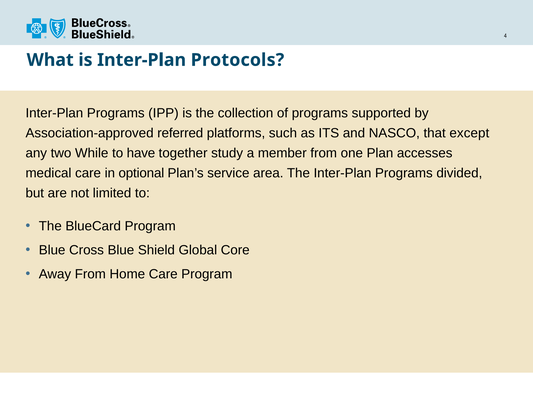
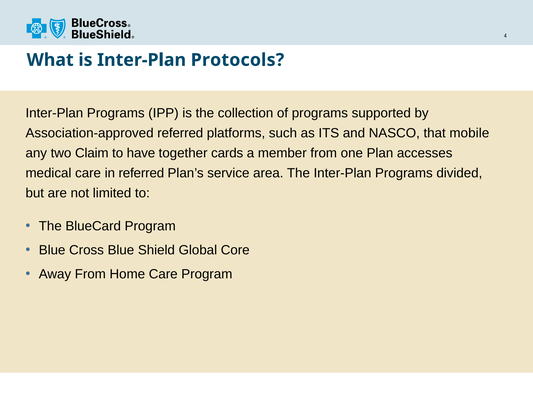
except: except -> mobile
While: While -> Claim
study: study -> cards
in optional: optional -> referred
